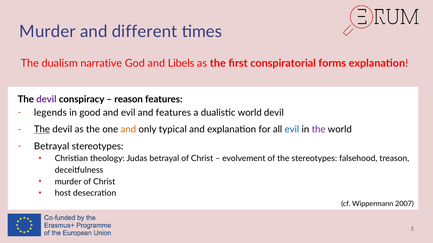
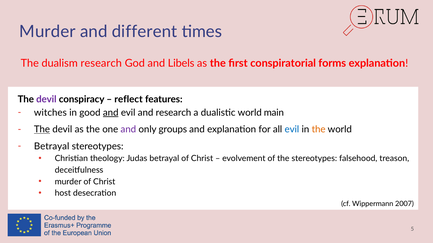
dualism narrative: narrative -> research
reason: reason -> reflect
legends: legends -> witches
and at (111, 113) underline: none -> present
and features: features -> research
world devil: devil -> main
and at (128, 130) colour: orange -> purple
typical: typical -> groups
the at (319, 130) colour: purple -> orange
